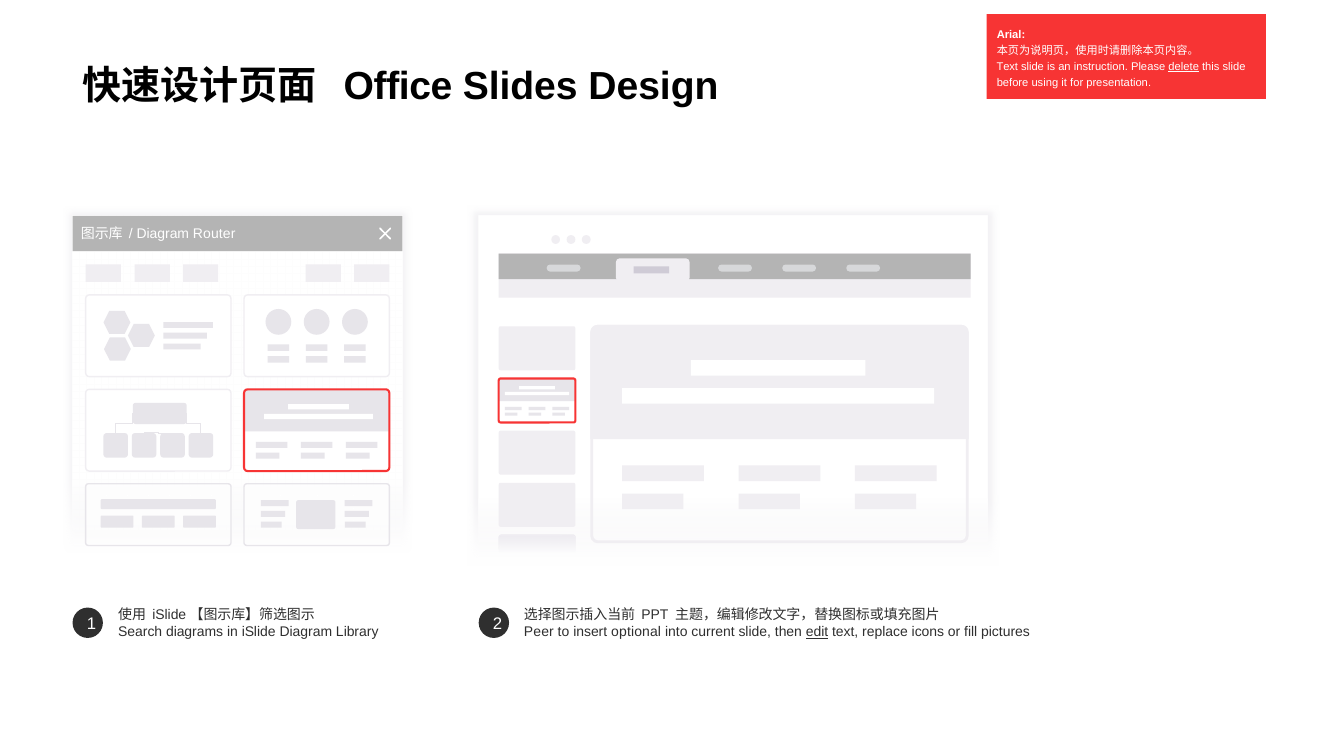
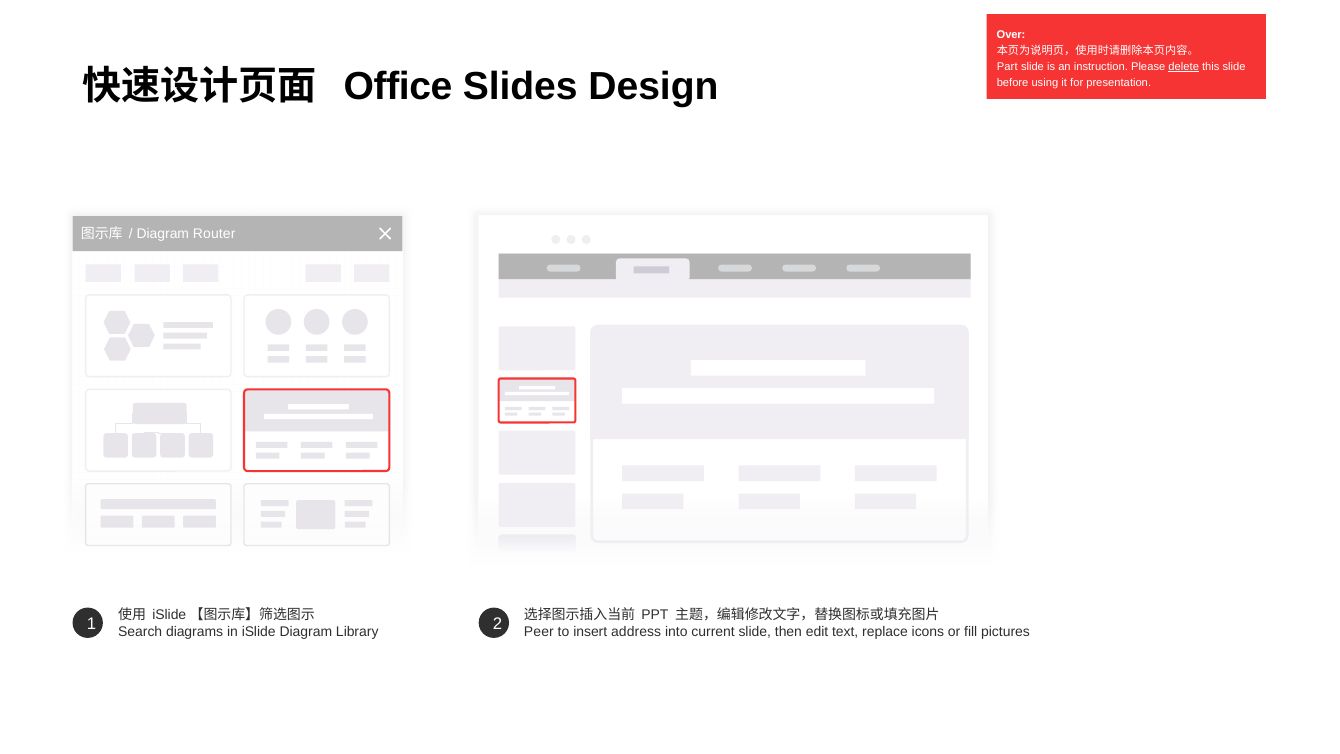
Arial: Arial -> Over
Text at (1007, 67): Text -> Part
optional: optional -> address
edit underline: present -> none
